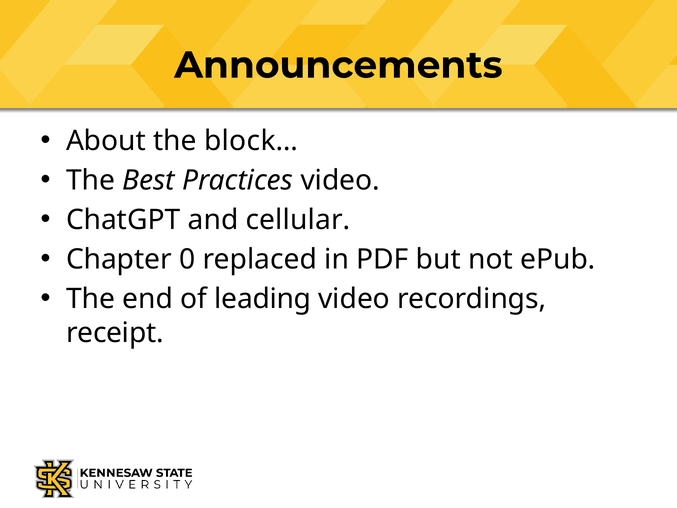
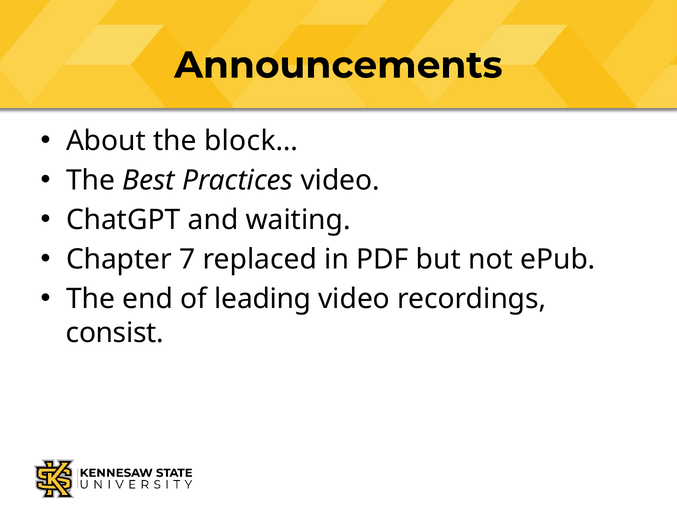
cellular: cellular -> waiting
0: 0 -> 7
receipt: receipt -> consist
